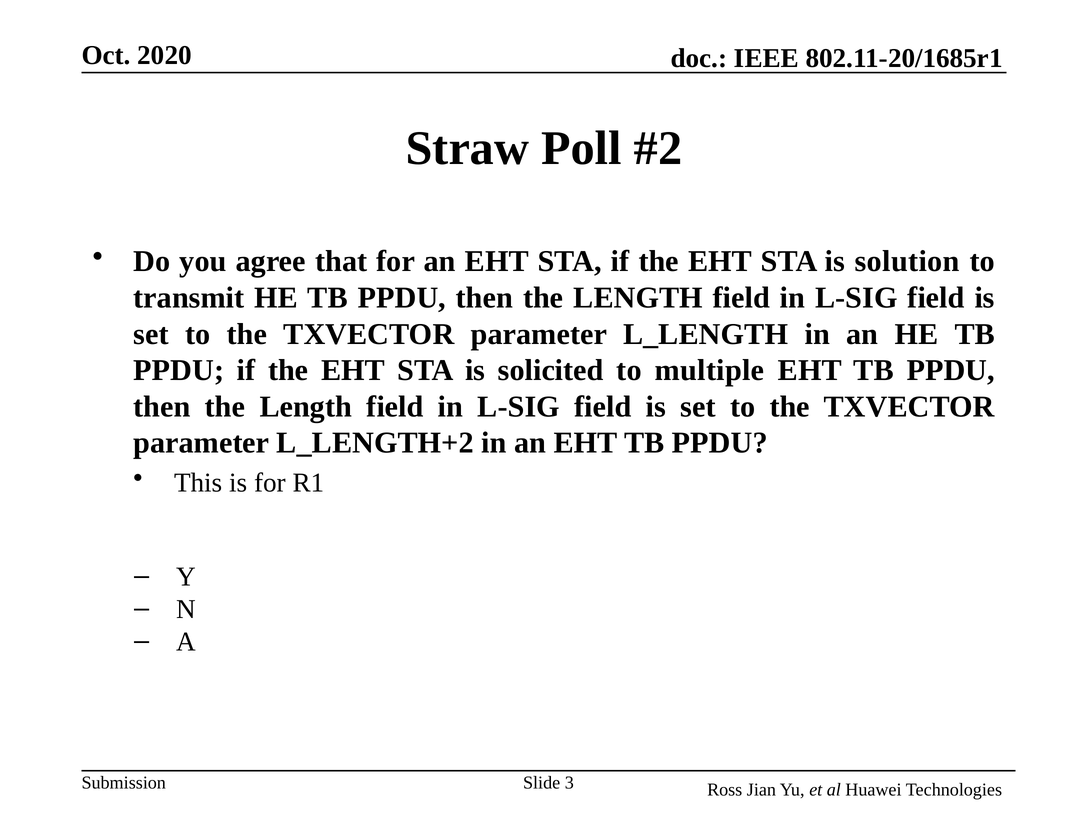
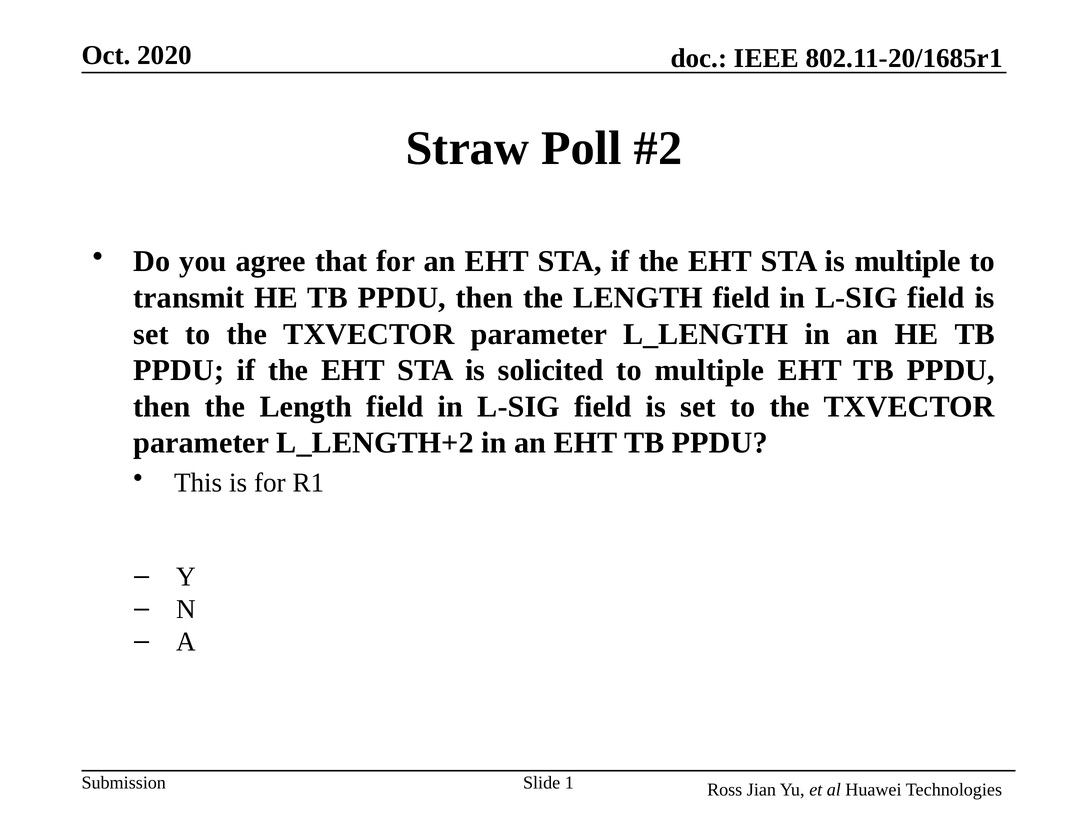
is solution: solution -> multiple
3: 3 -> 1
